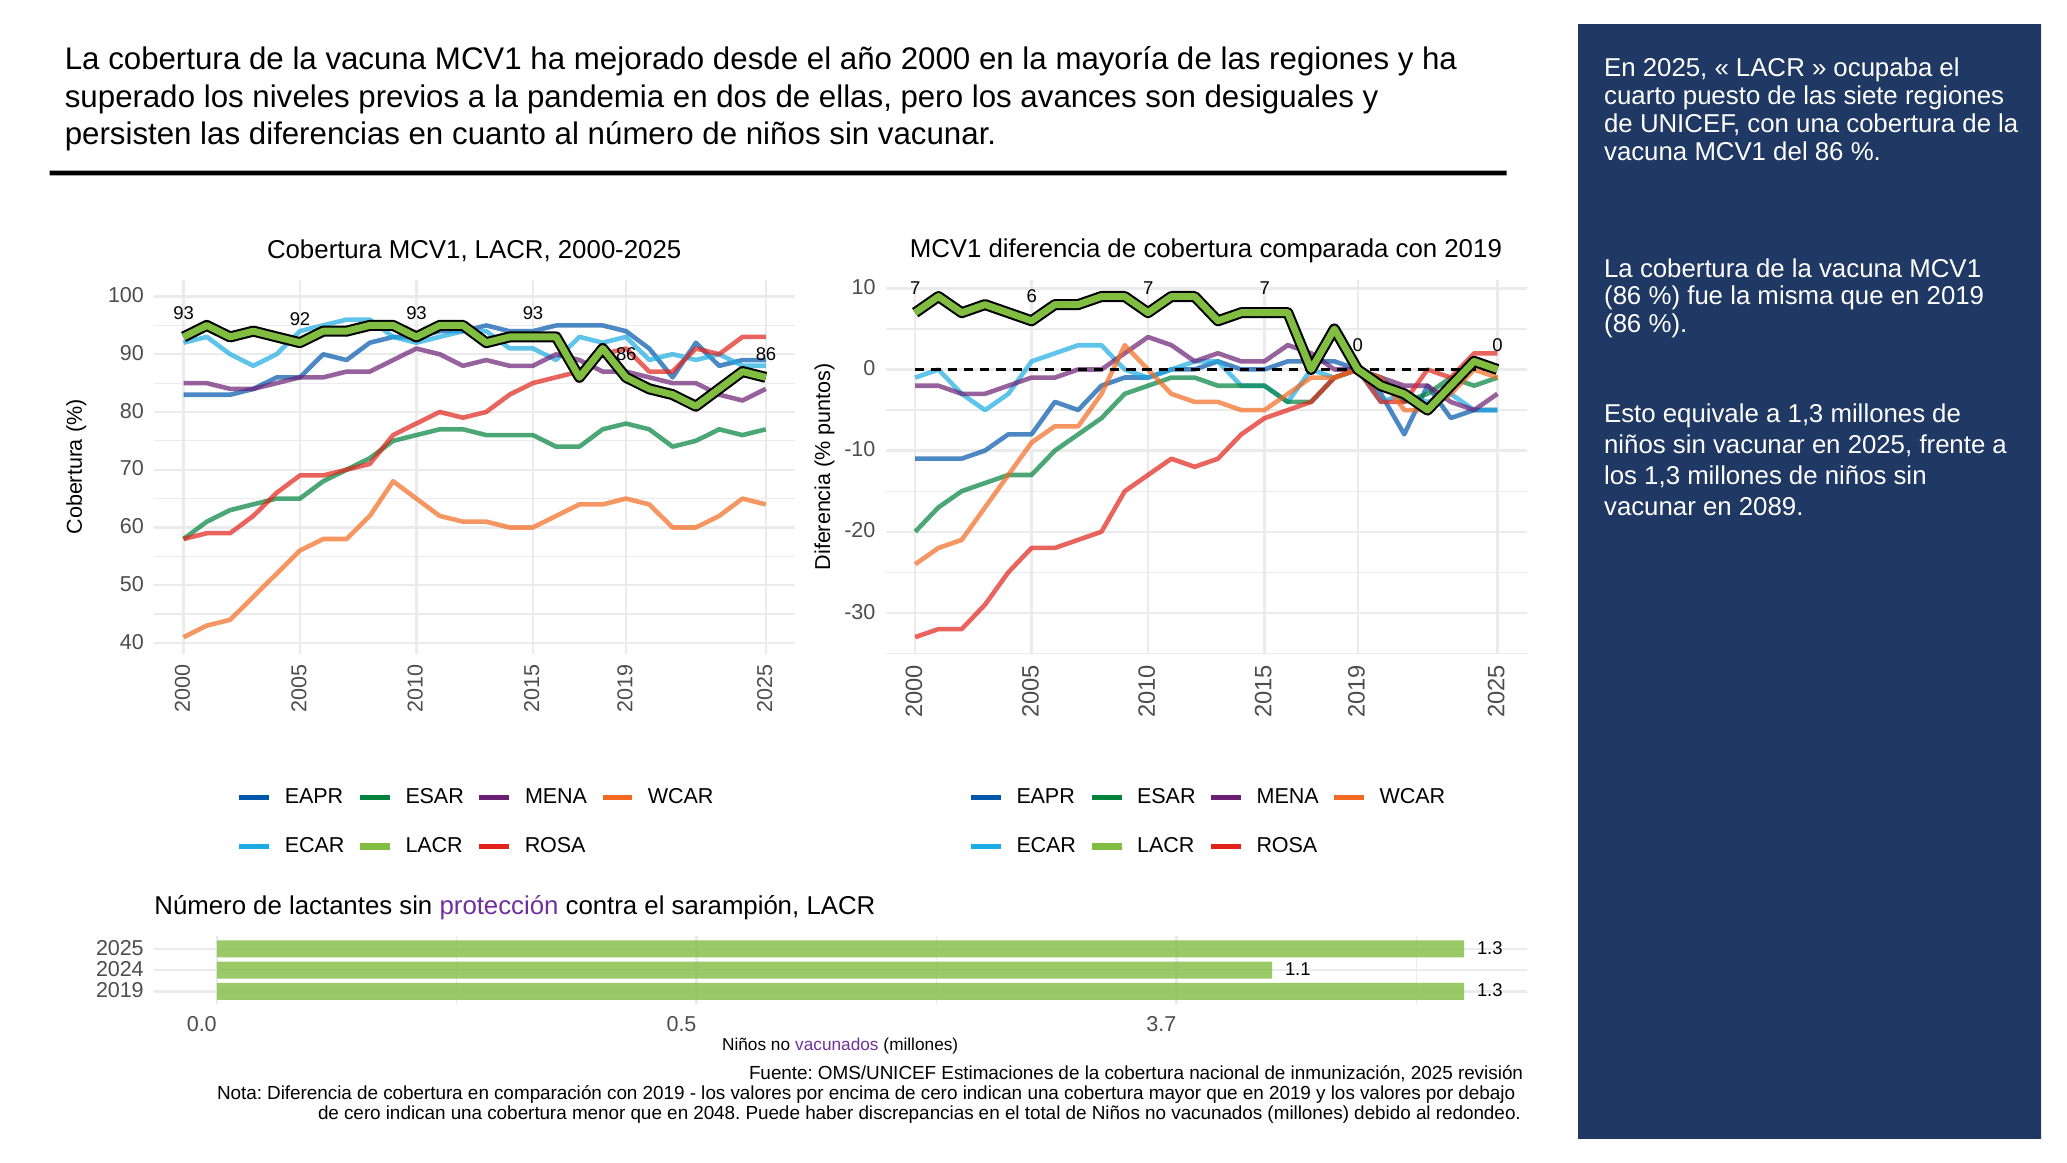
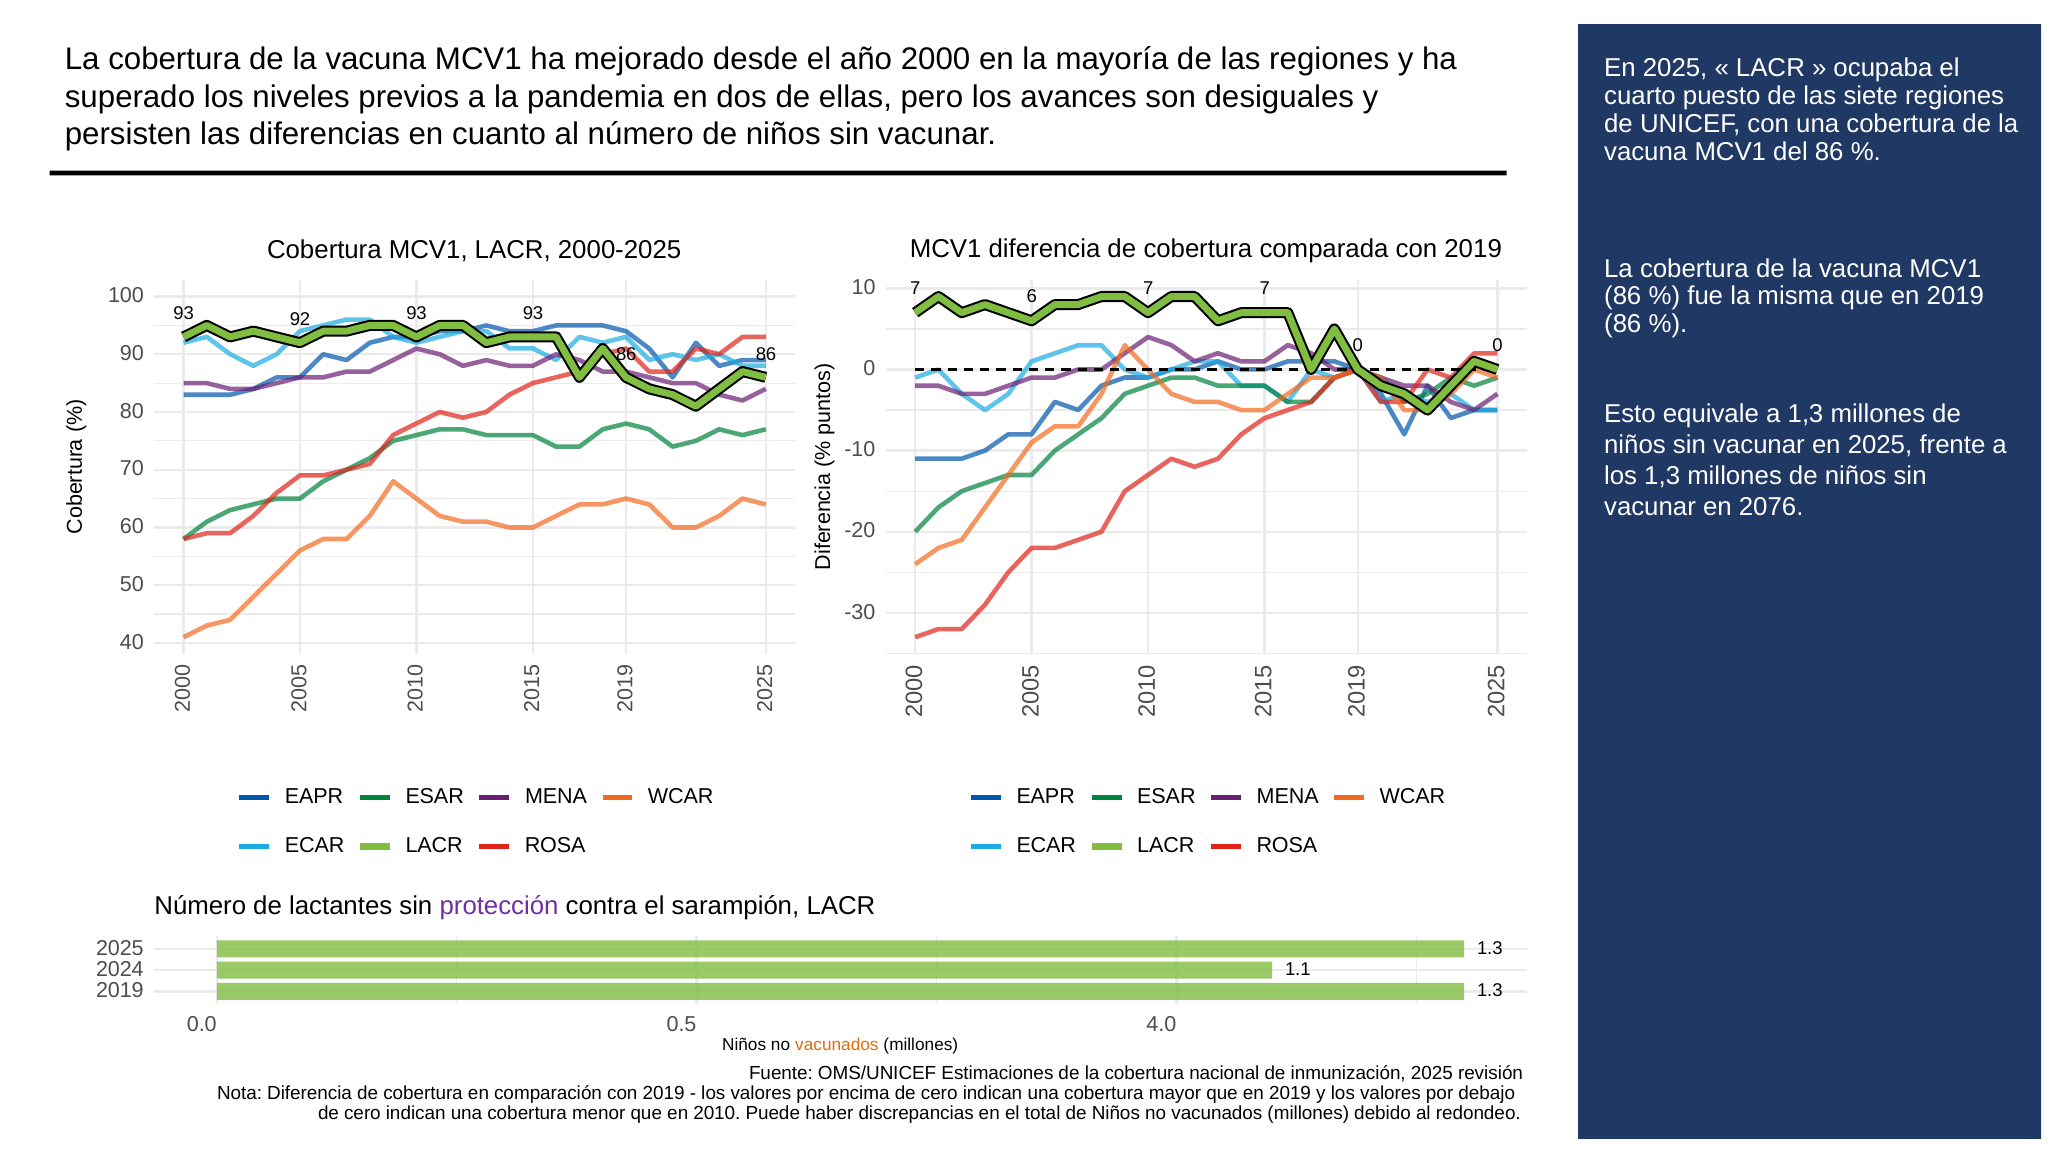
2089: 2089 -> 2076
3.7: 3.7 -> 4.0
vacunados at (837, 1044) colour: purple -> orange
2048: 2048 -> 2010
